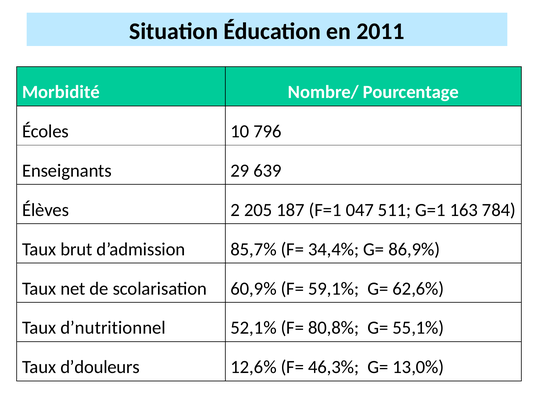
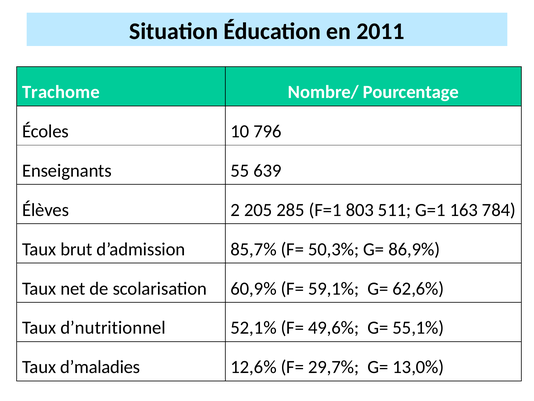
Morbidité: Morbidité -> Trachome
29: 29 -> 55
187: 187 -> 285
047: 047 -> 803
34,4%: 34,4% -> 50,3%
80,8%: 80,8% -> 49,6%
d’douleurs: d’douleurs -> d’maladies
46,3%: 46,3% -> 29,7%
